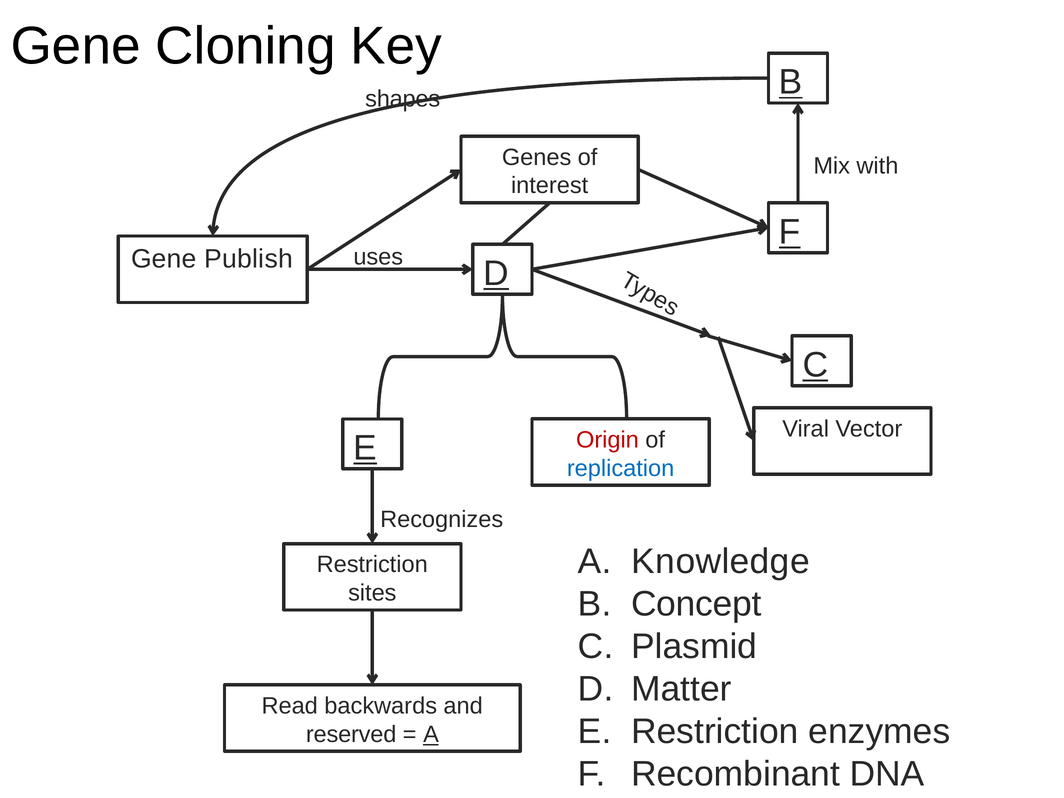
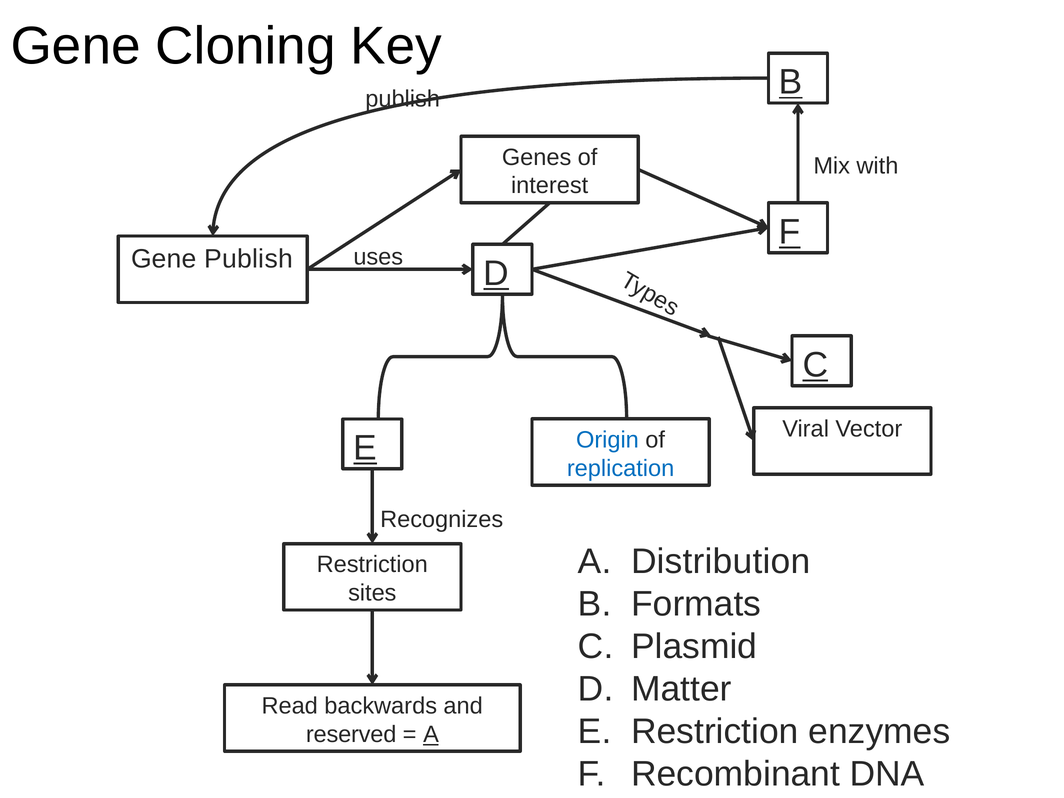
shapes at (403, 99): shapes -> publish
Origin colour: red -> blue
Knowledge: Knowledge -> Distribution
Concept: Concept -> Formats
